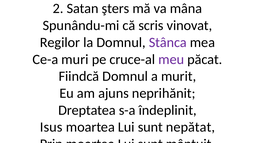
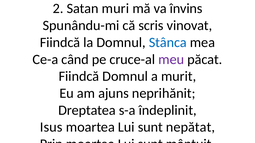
şters: şters -> muri
mâna: mâna -> învins
Regilor at (60, 43): Regilor -> Fiindcă
Stânca colour: purple -> blue
muri: muri -> când
